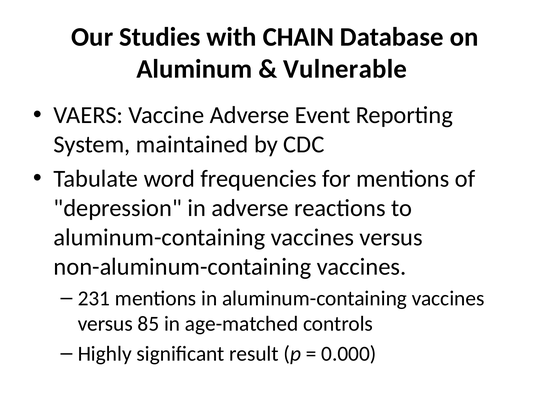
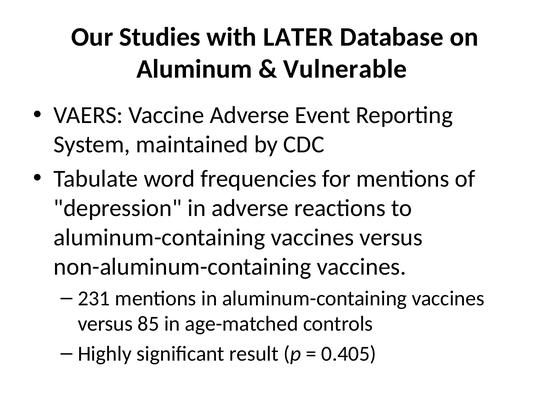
CHAIN: CHAIN -> LATER
0.000: 0.000 -> 0.405
